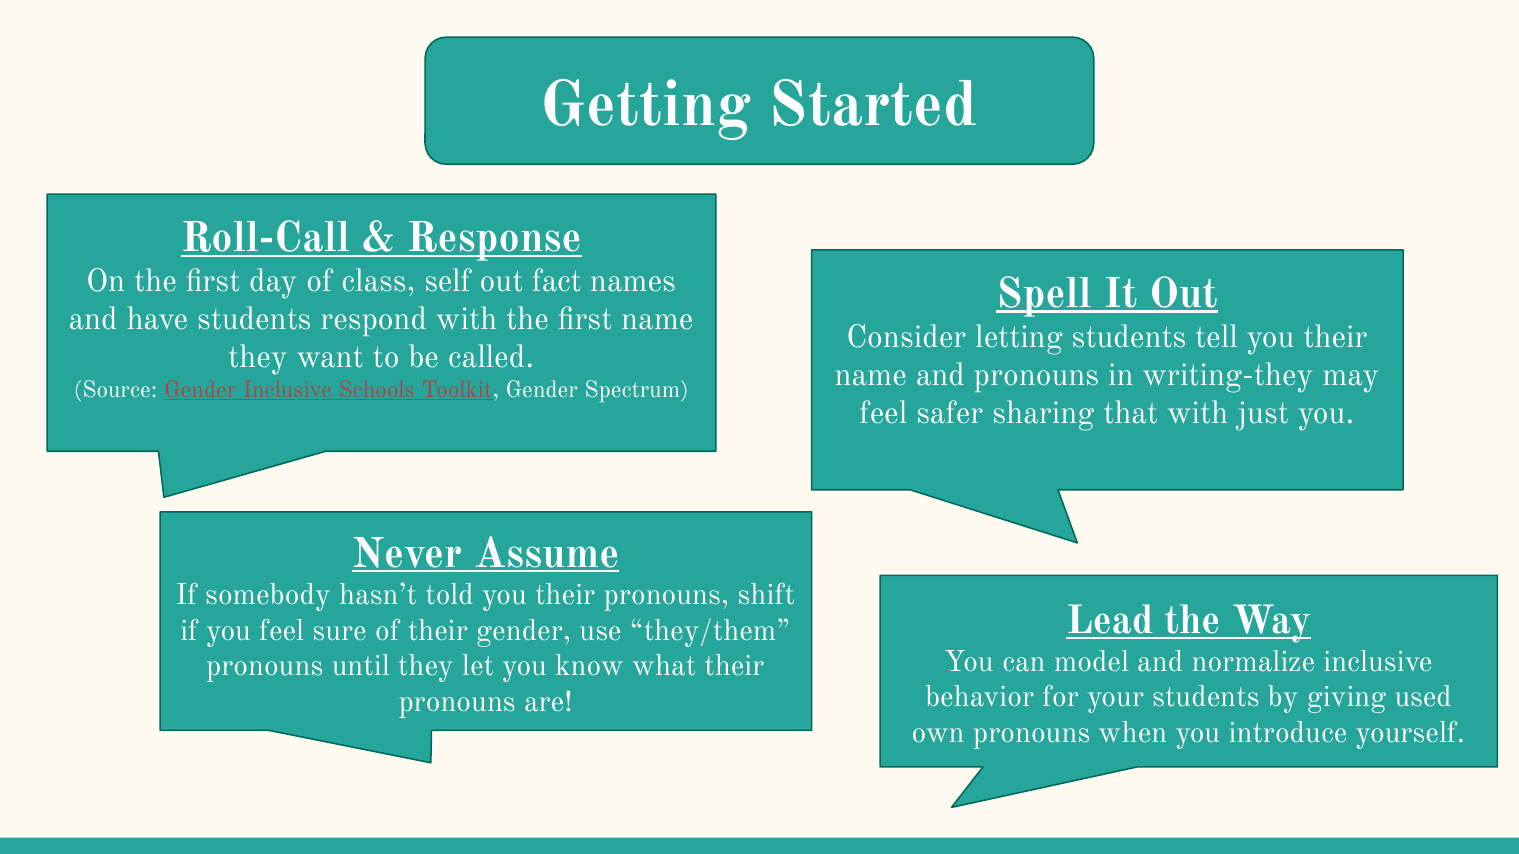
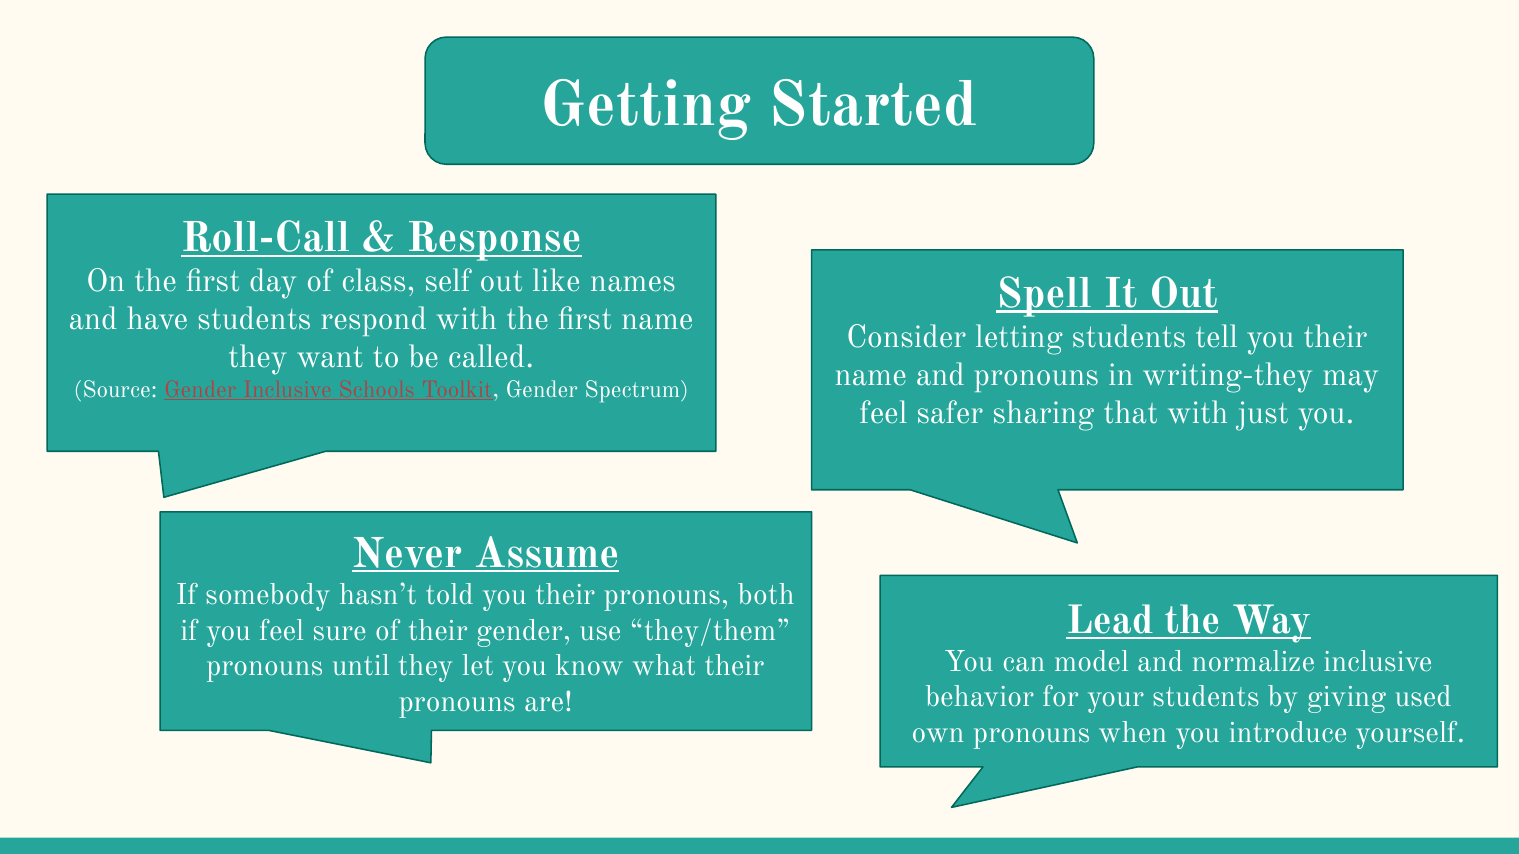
fact: fact -> like
shift: shift -> both
